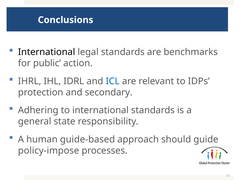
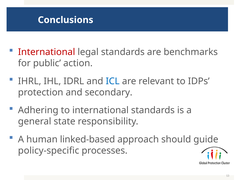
International at (47, 52) colour: black -> red
guide-based: guide-based -> linked-based
policy-impose: policy-impose -> policy-specific
